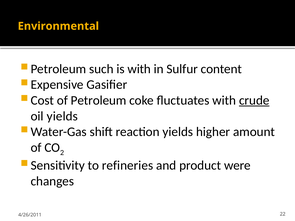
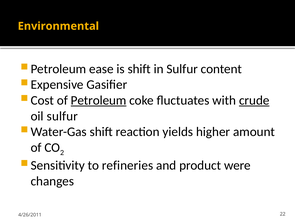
such: such -> ease
is with: with -> shift
Petroleum underline: none -> present
oil yields: yields -> sulfur
